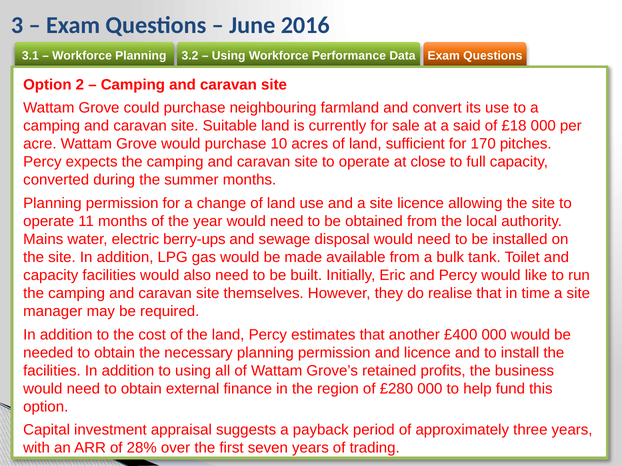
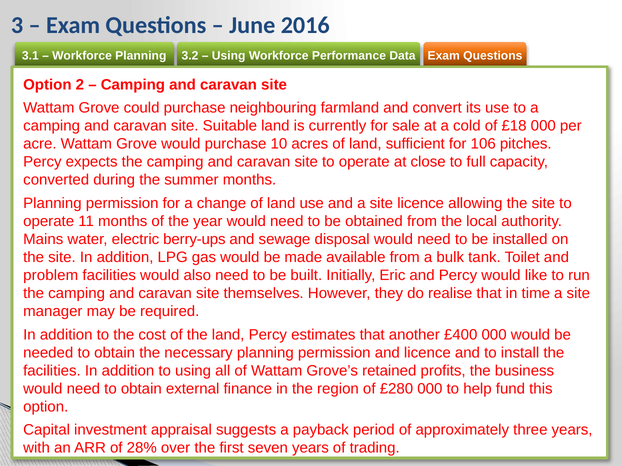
said: said -> cold
170: 170 -> 106
capacity at (51, 276): capacity -> problem
